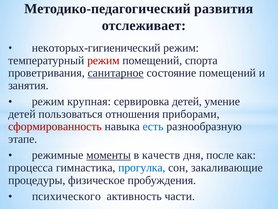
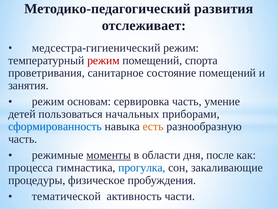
некоторых-гигиенический: некоторых-гигиенический -> медсестра-гигиенический
санитарное underline: present -> none
крупная: крупная -> основам
сервировка детей: детей -> часть
отношения: отношения -> начальных
сформированность colour: red -> blue
есть colour: blue -> orange
этапе at (23, 139): этапе -> часть
качеств: качеств -> области
психического: психического -> тематической
